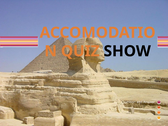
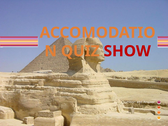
SHOW colour: black -> red
